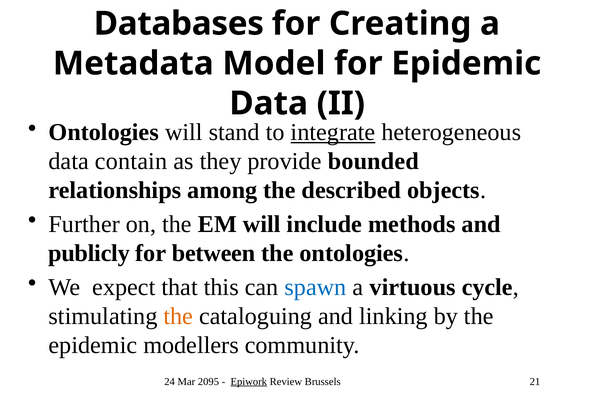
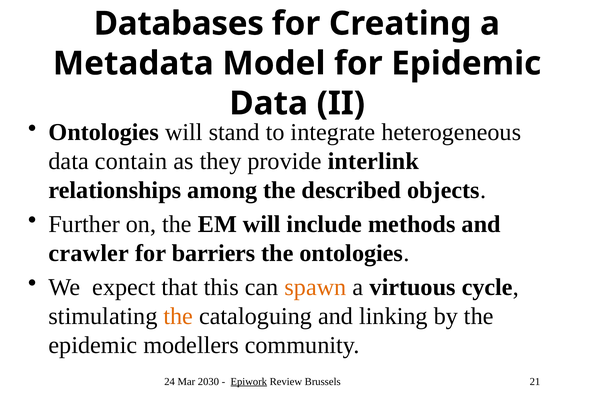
integrate underline: present -> none
bounded: bounded -> interlink
publicly: publicly -> crawler
between: between -> barriers
spawn colour: blue -> orange
2095: 2095 -> 2030
